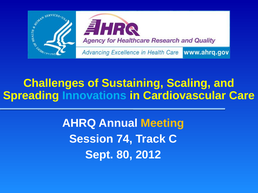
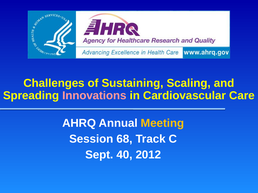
Innovations colour: light blue -> pink
74: 74 -> 68
80: 80 -> 40
